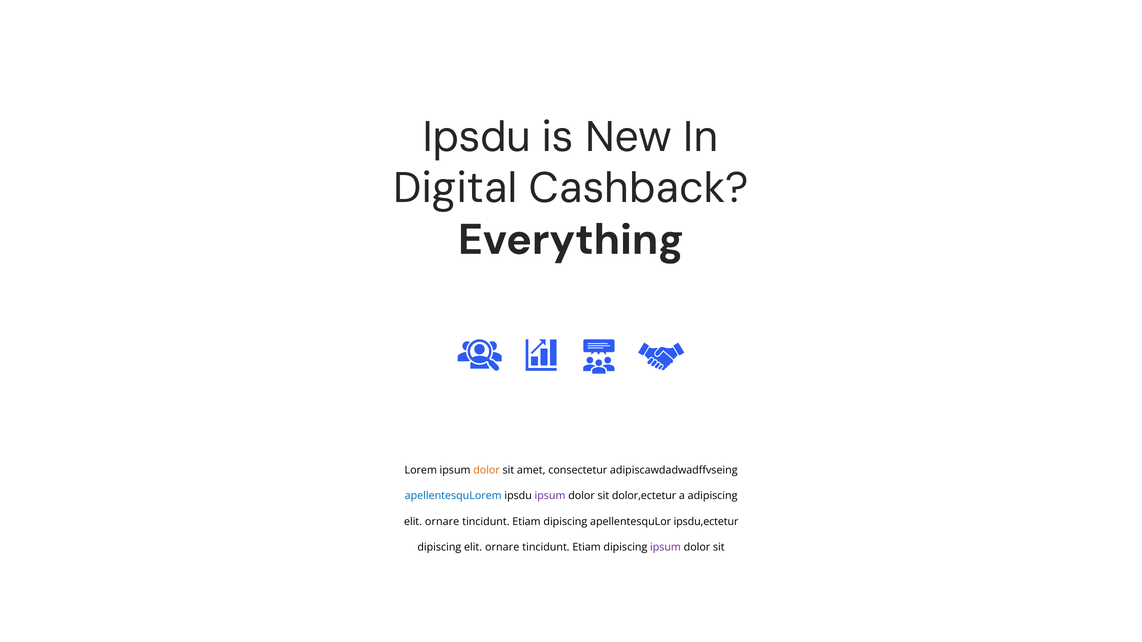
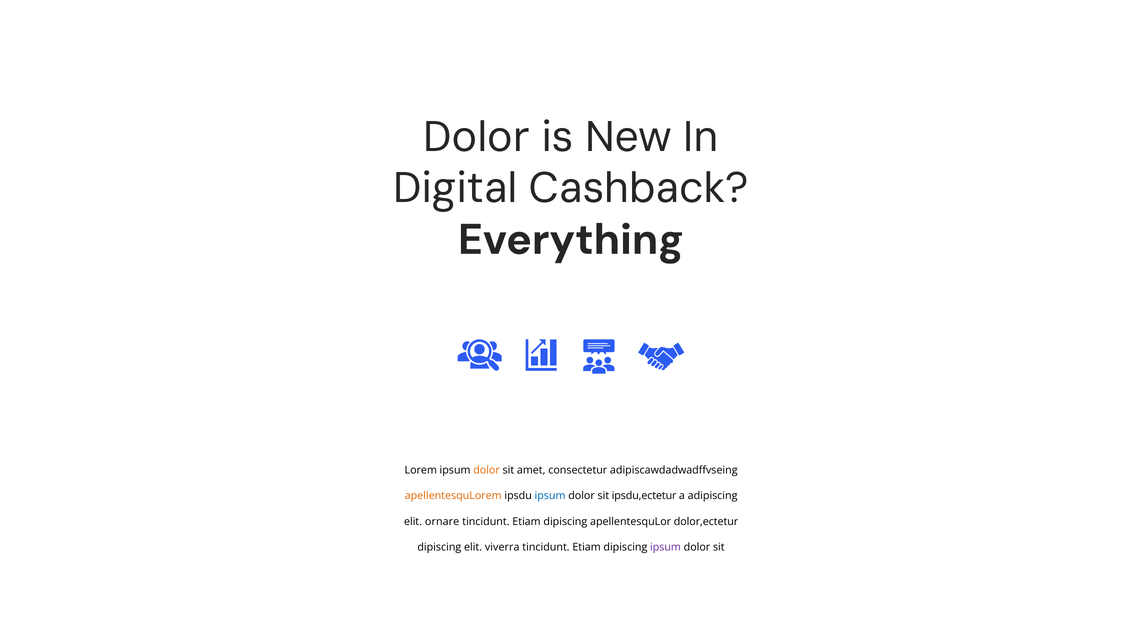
Ipsdu at (477, 137): Ipsdu -> Dolor
apellentesquLorem colour: blue -> orange
ipsum at (550, 496) colour: purple -> blue
dolor,ectetur: dolor,ectetur -> ipsdu,ectetur
ipsdu,ectetur: ipsdu,ectetur -> dolor,ectetur
dipiscing elit ornare: ornare -> viverra
